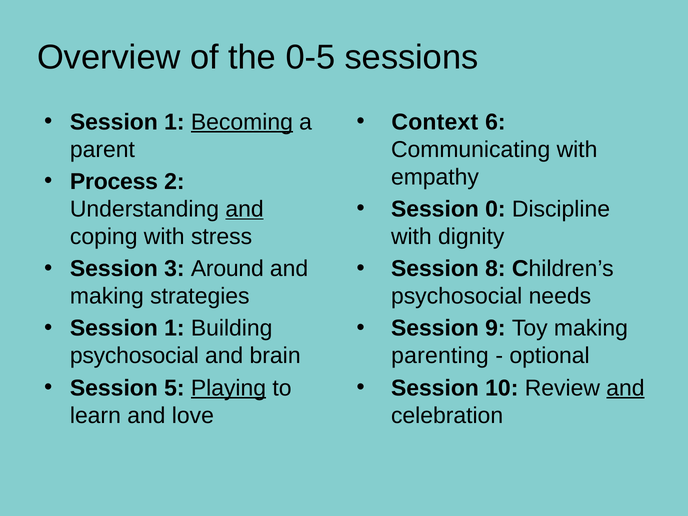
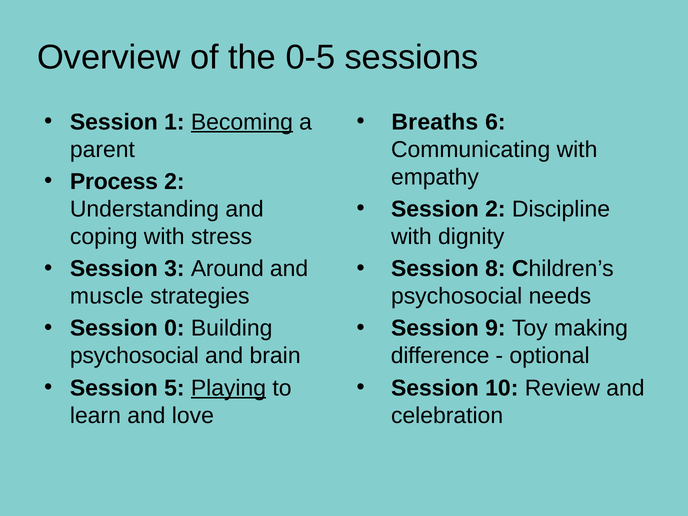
Context: Context -> Breaths
Session 0: 0 -> 2
and at (245, 209) underline: present -> none
making at (107, 296): making -> muscle
1 at (174, 328): 1 -> 0
parenting: parenting -> difference
and at (625, 388) underline: present -> none
